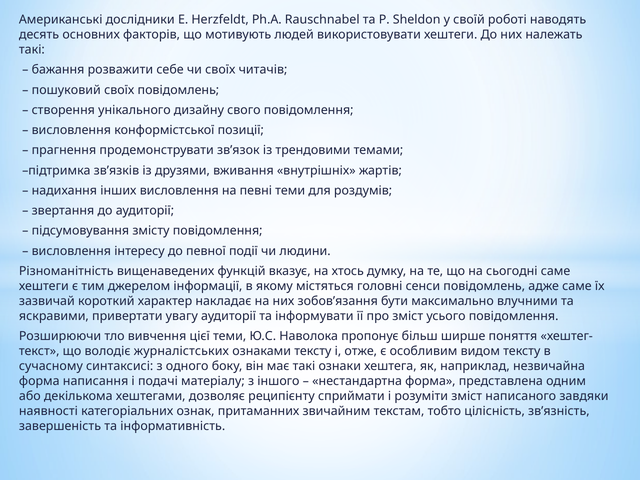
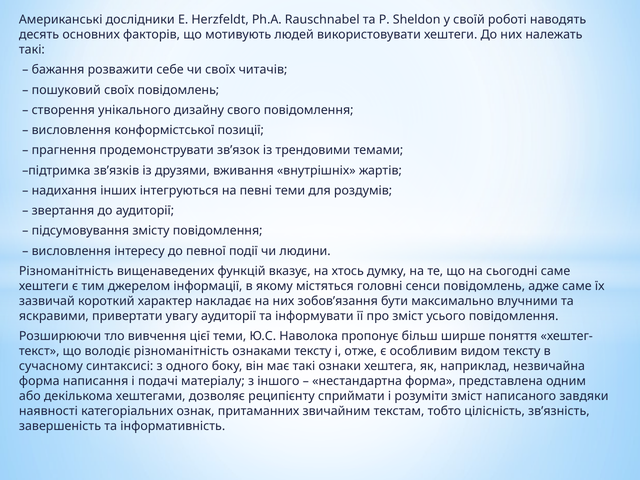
інших висловлення: висловлення -> інтегруються
володіє журналістських: журналістських -> різноманітність
